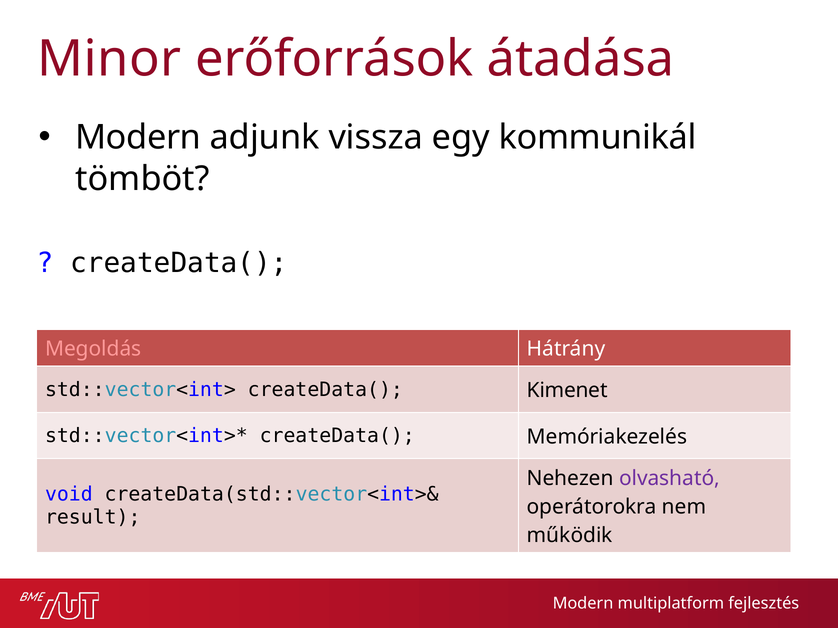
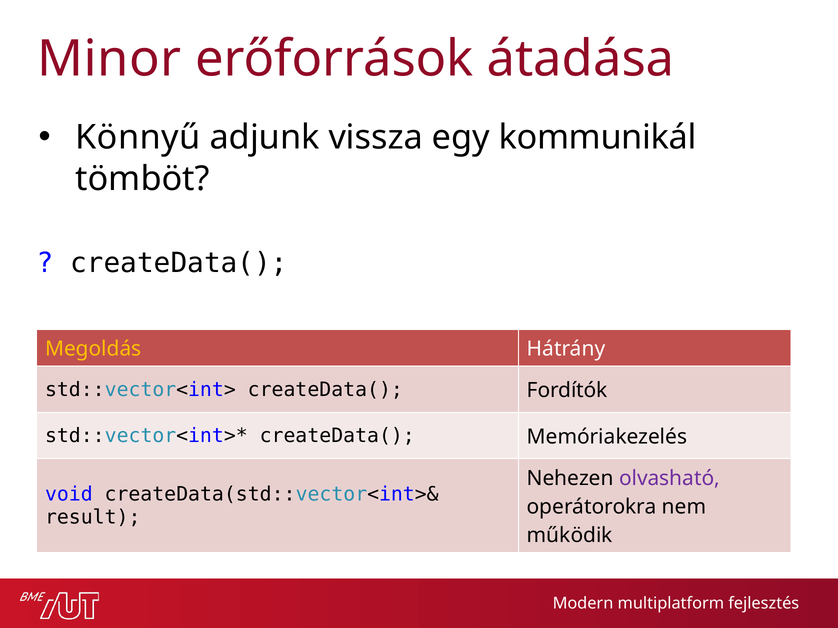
Modern at (138, 138): Modern -> Könnyű
Megoldás colour: pink -> yellow
Kimenet: Kimenet -> Fordítók
